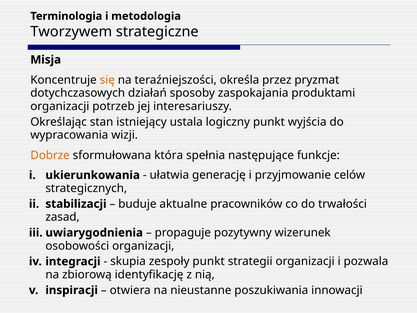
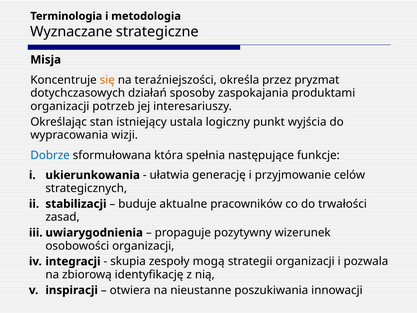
Tworzywem: Tworzywem -> Wyznaczane
Dobrze colour: orange -> blue
zespoły punkt: punkt -> mogą
